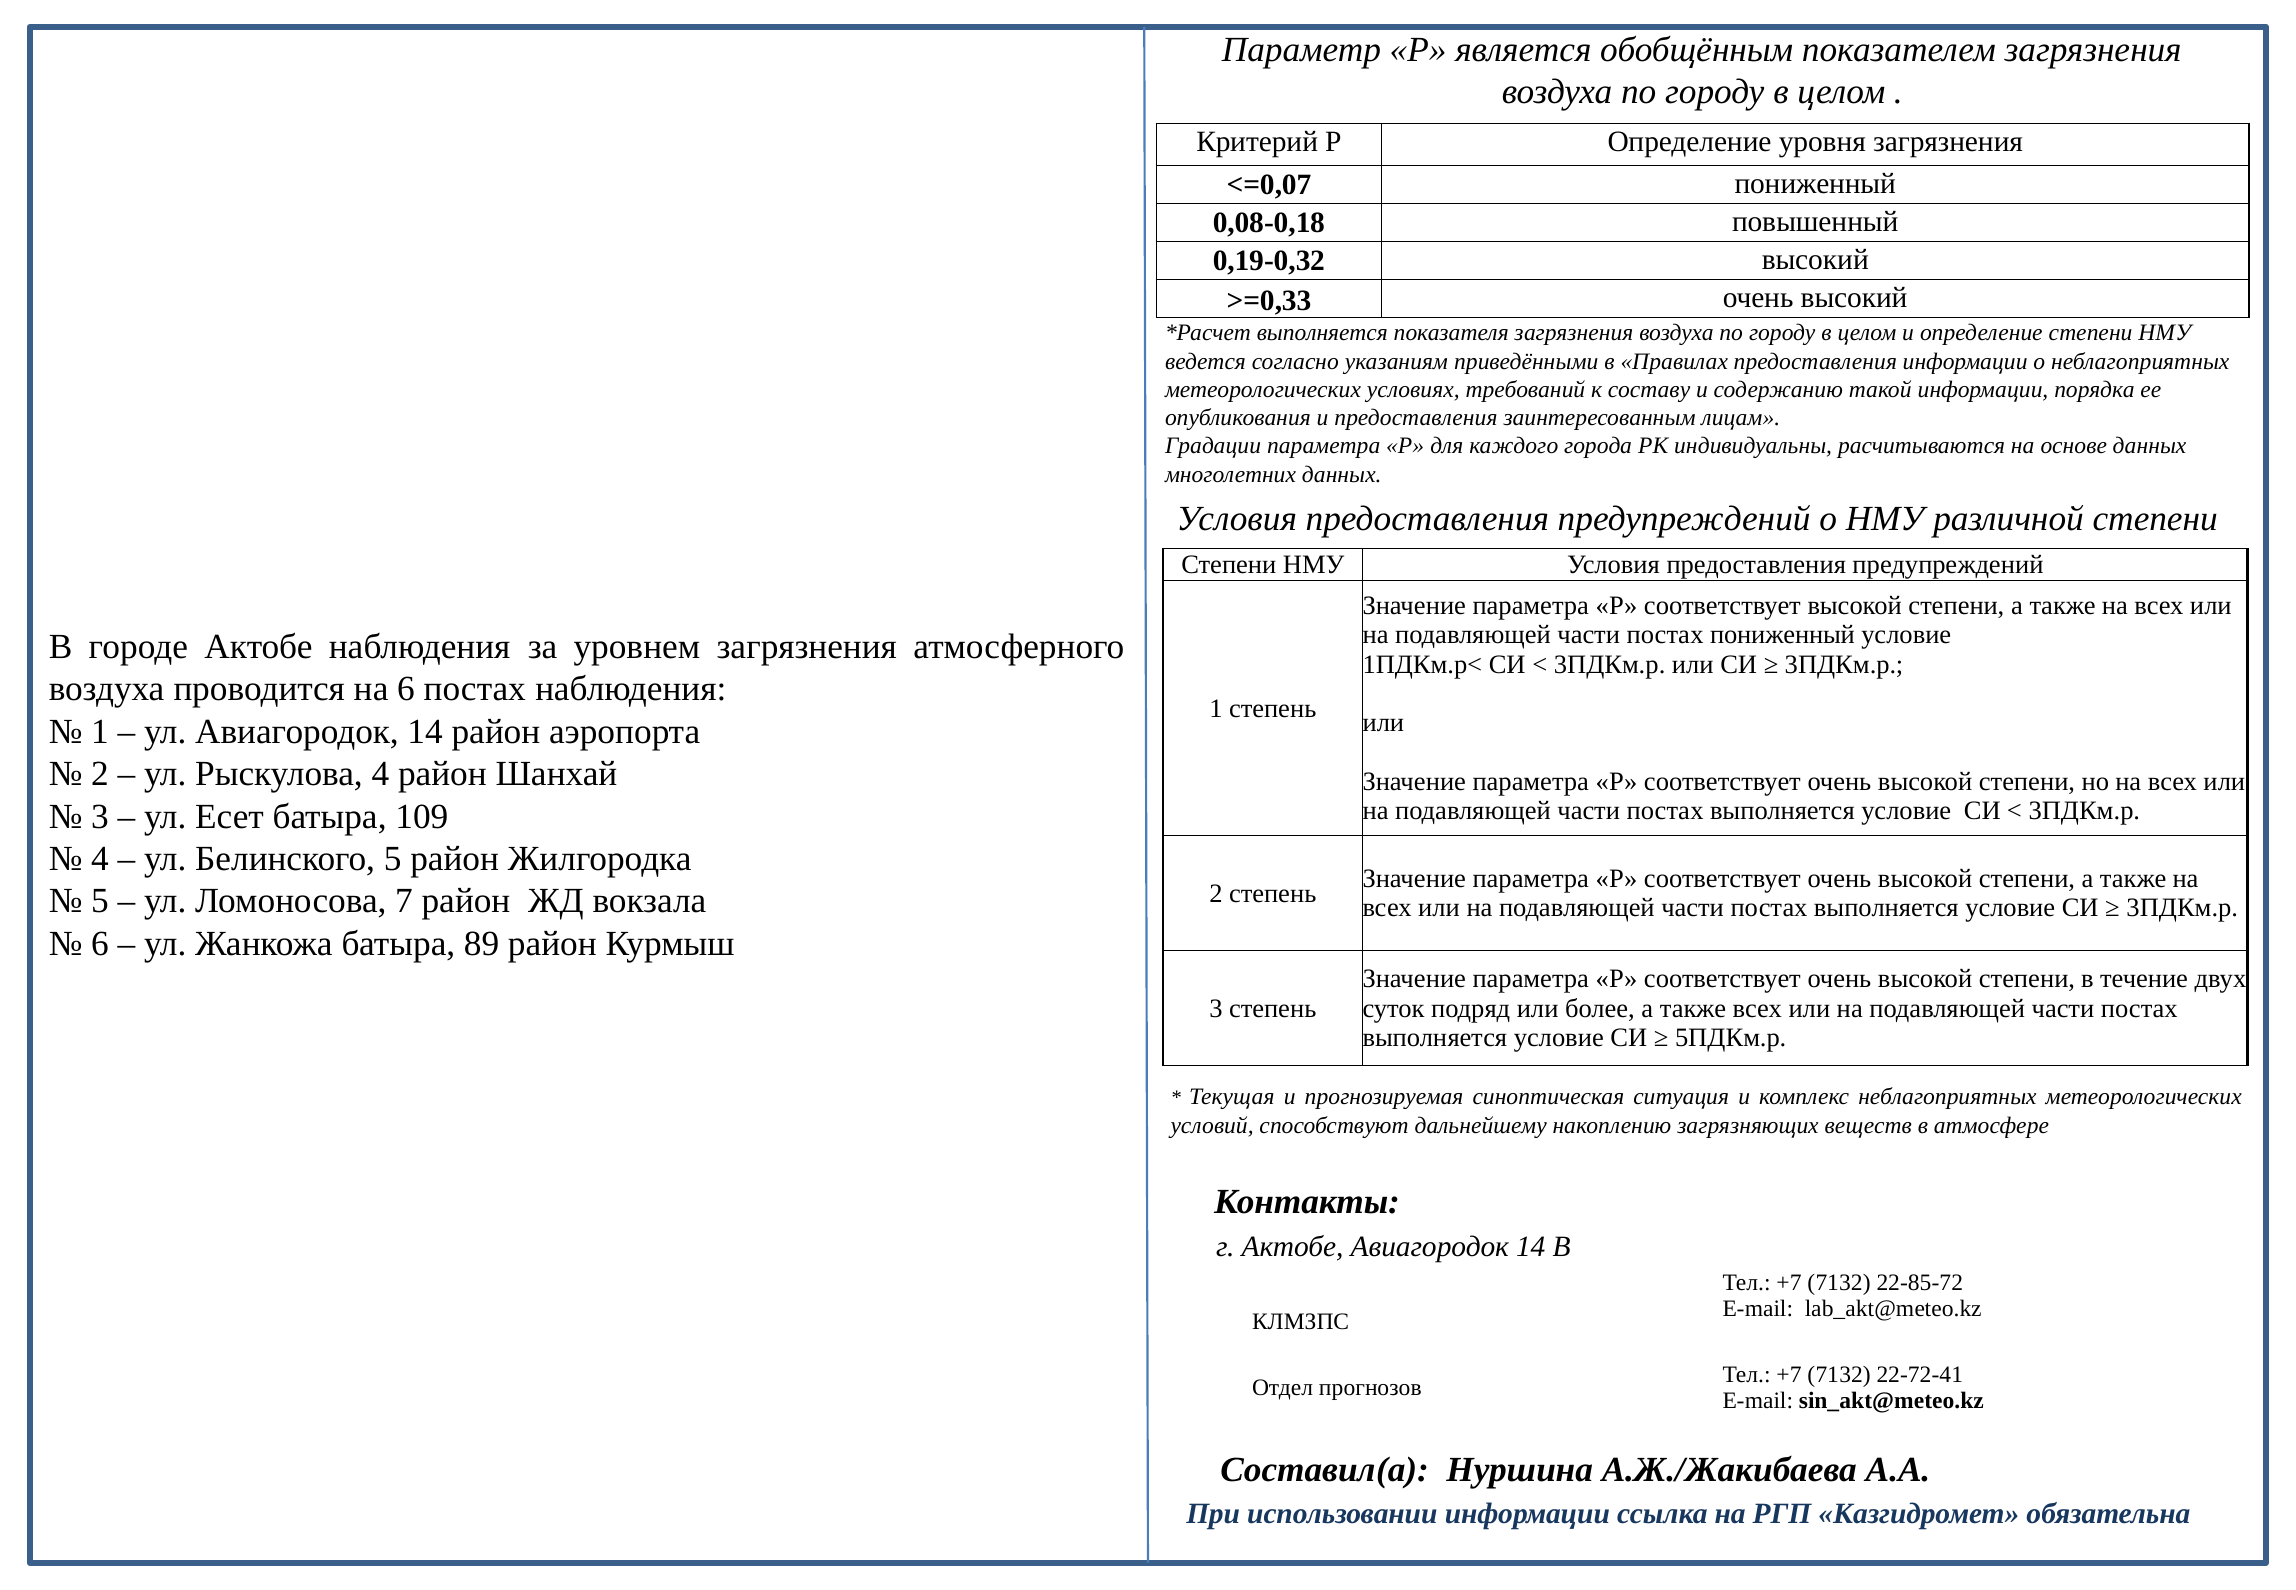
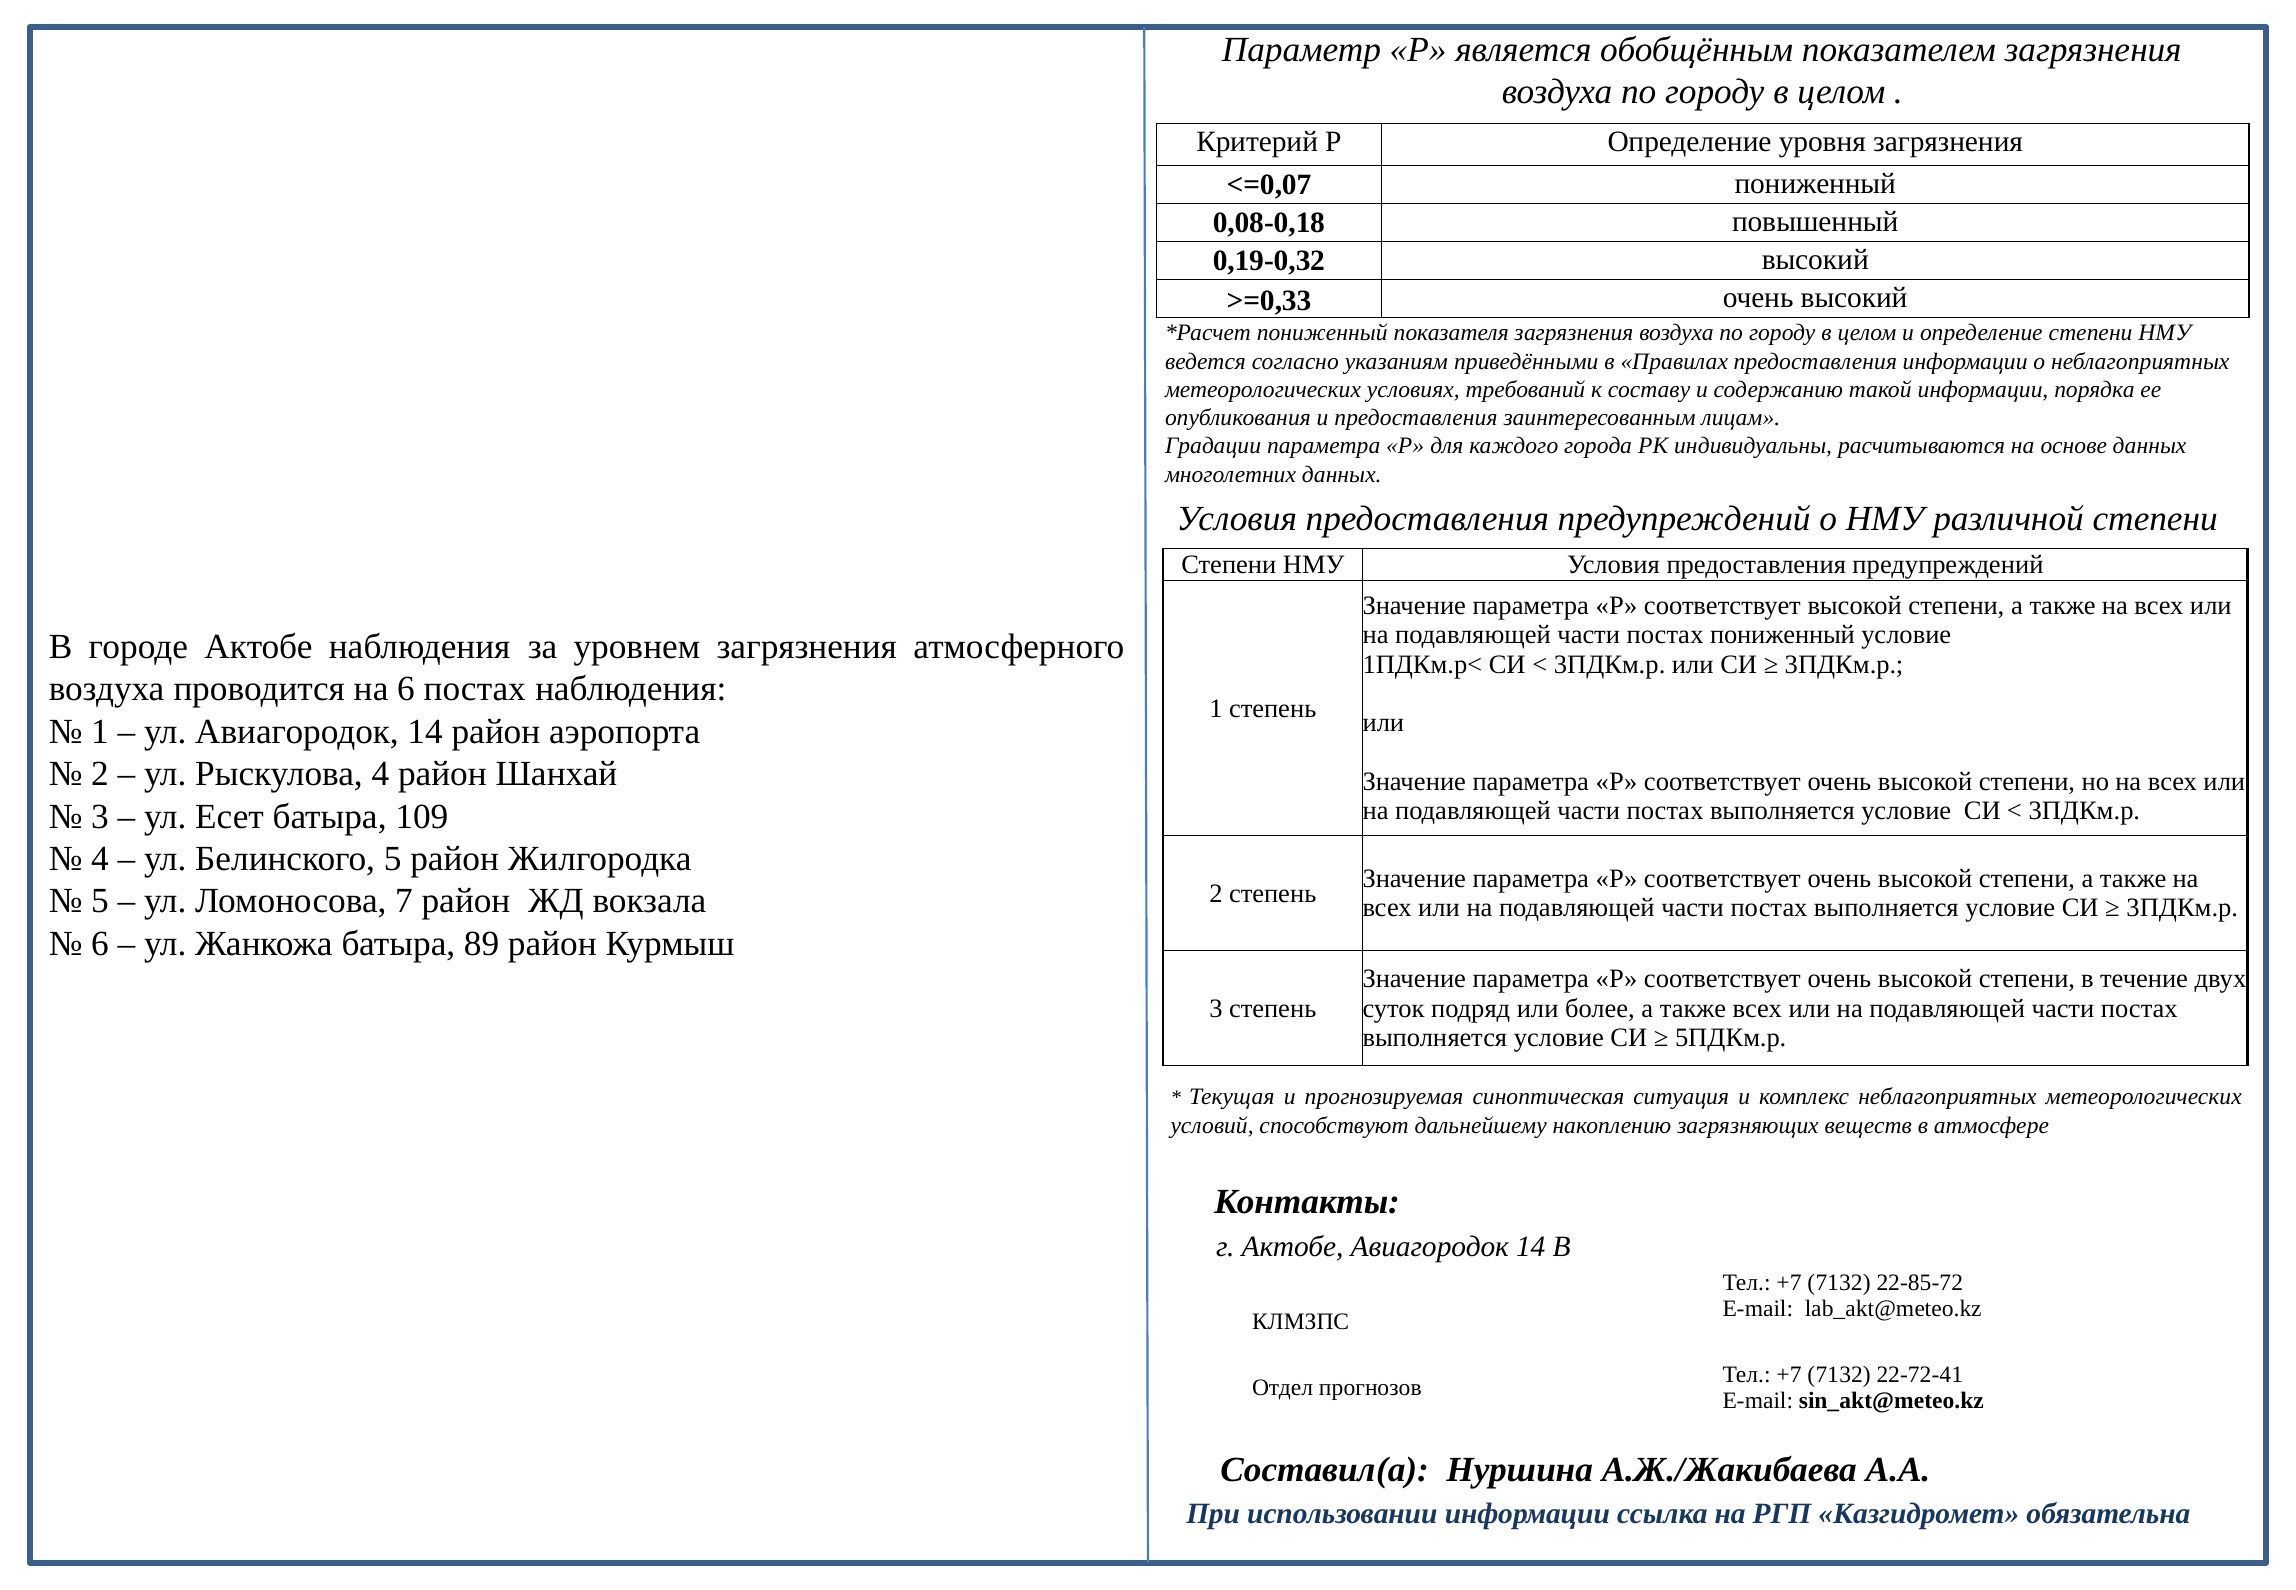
выполняется at (1322, 333): выполняется -> пониженный
